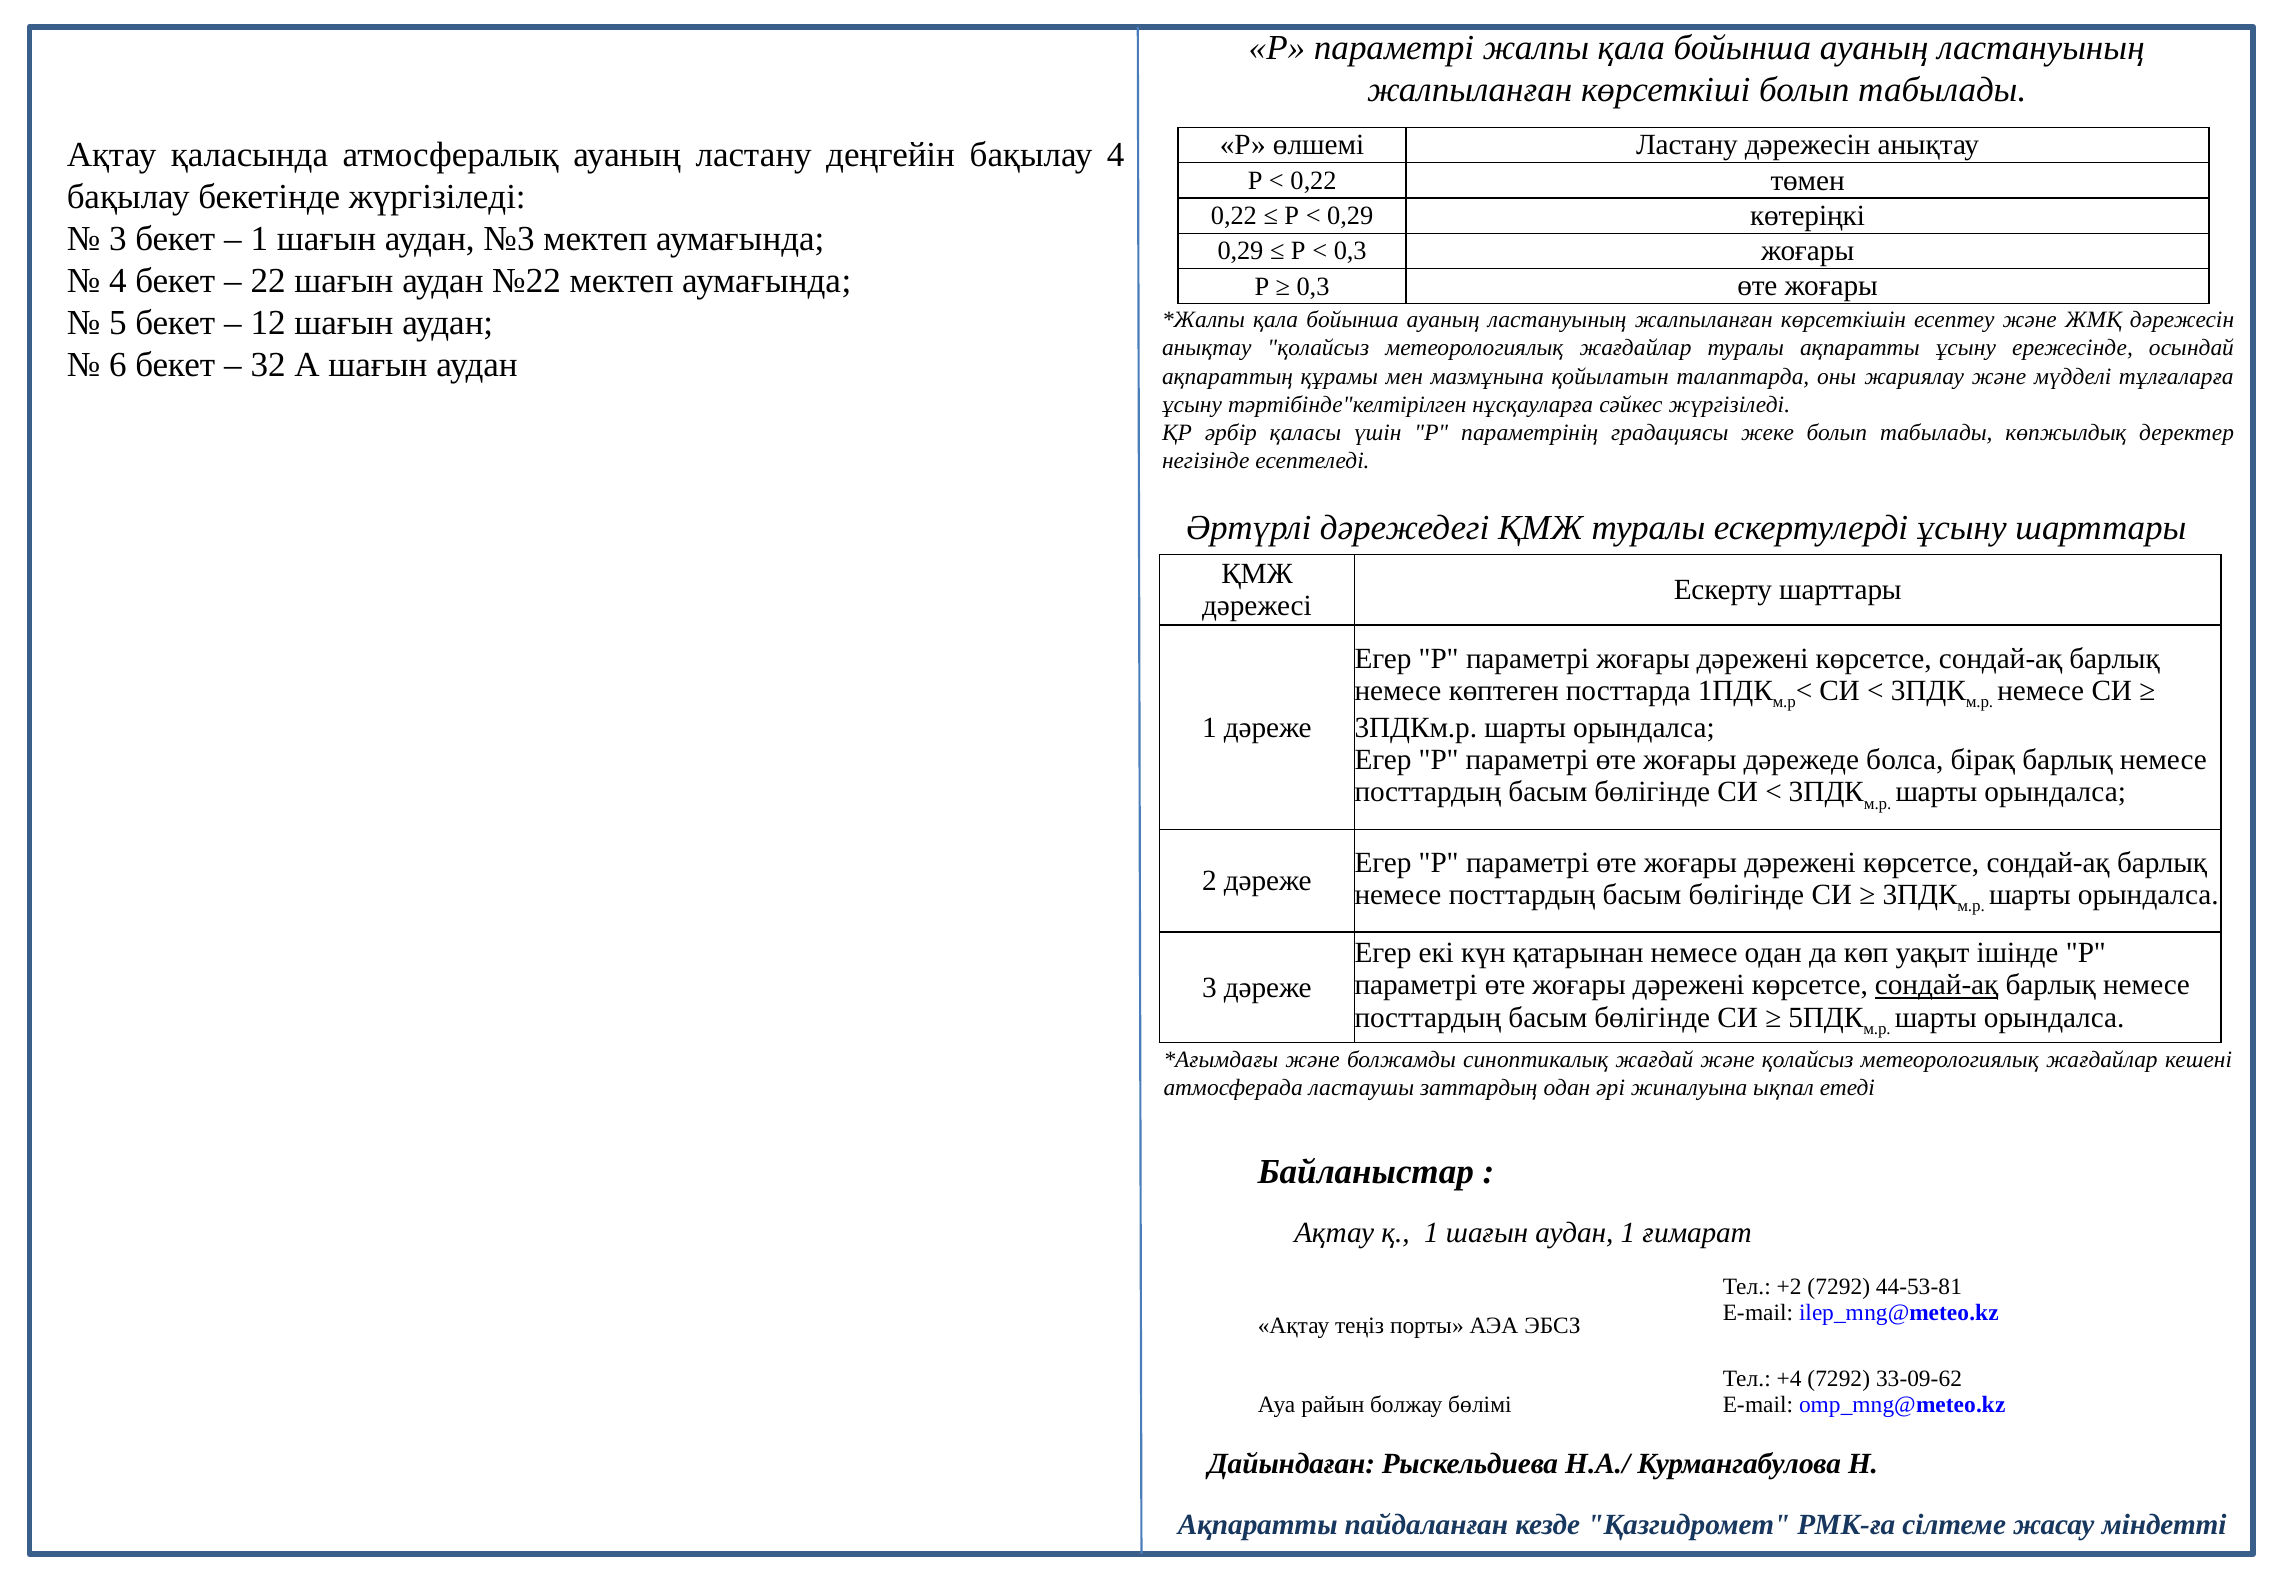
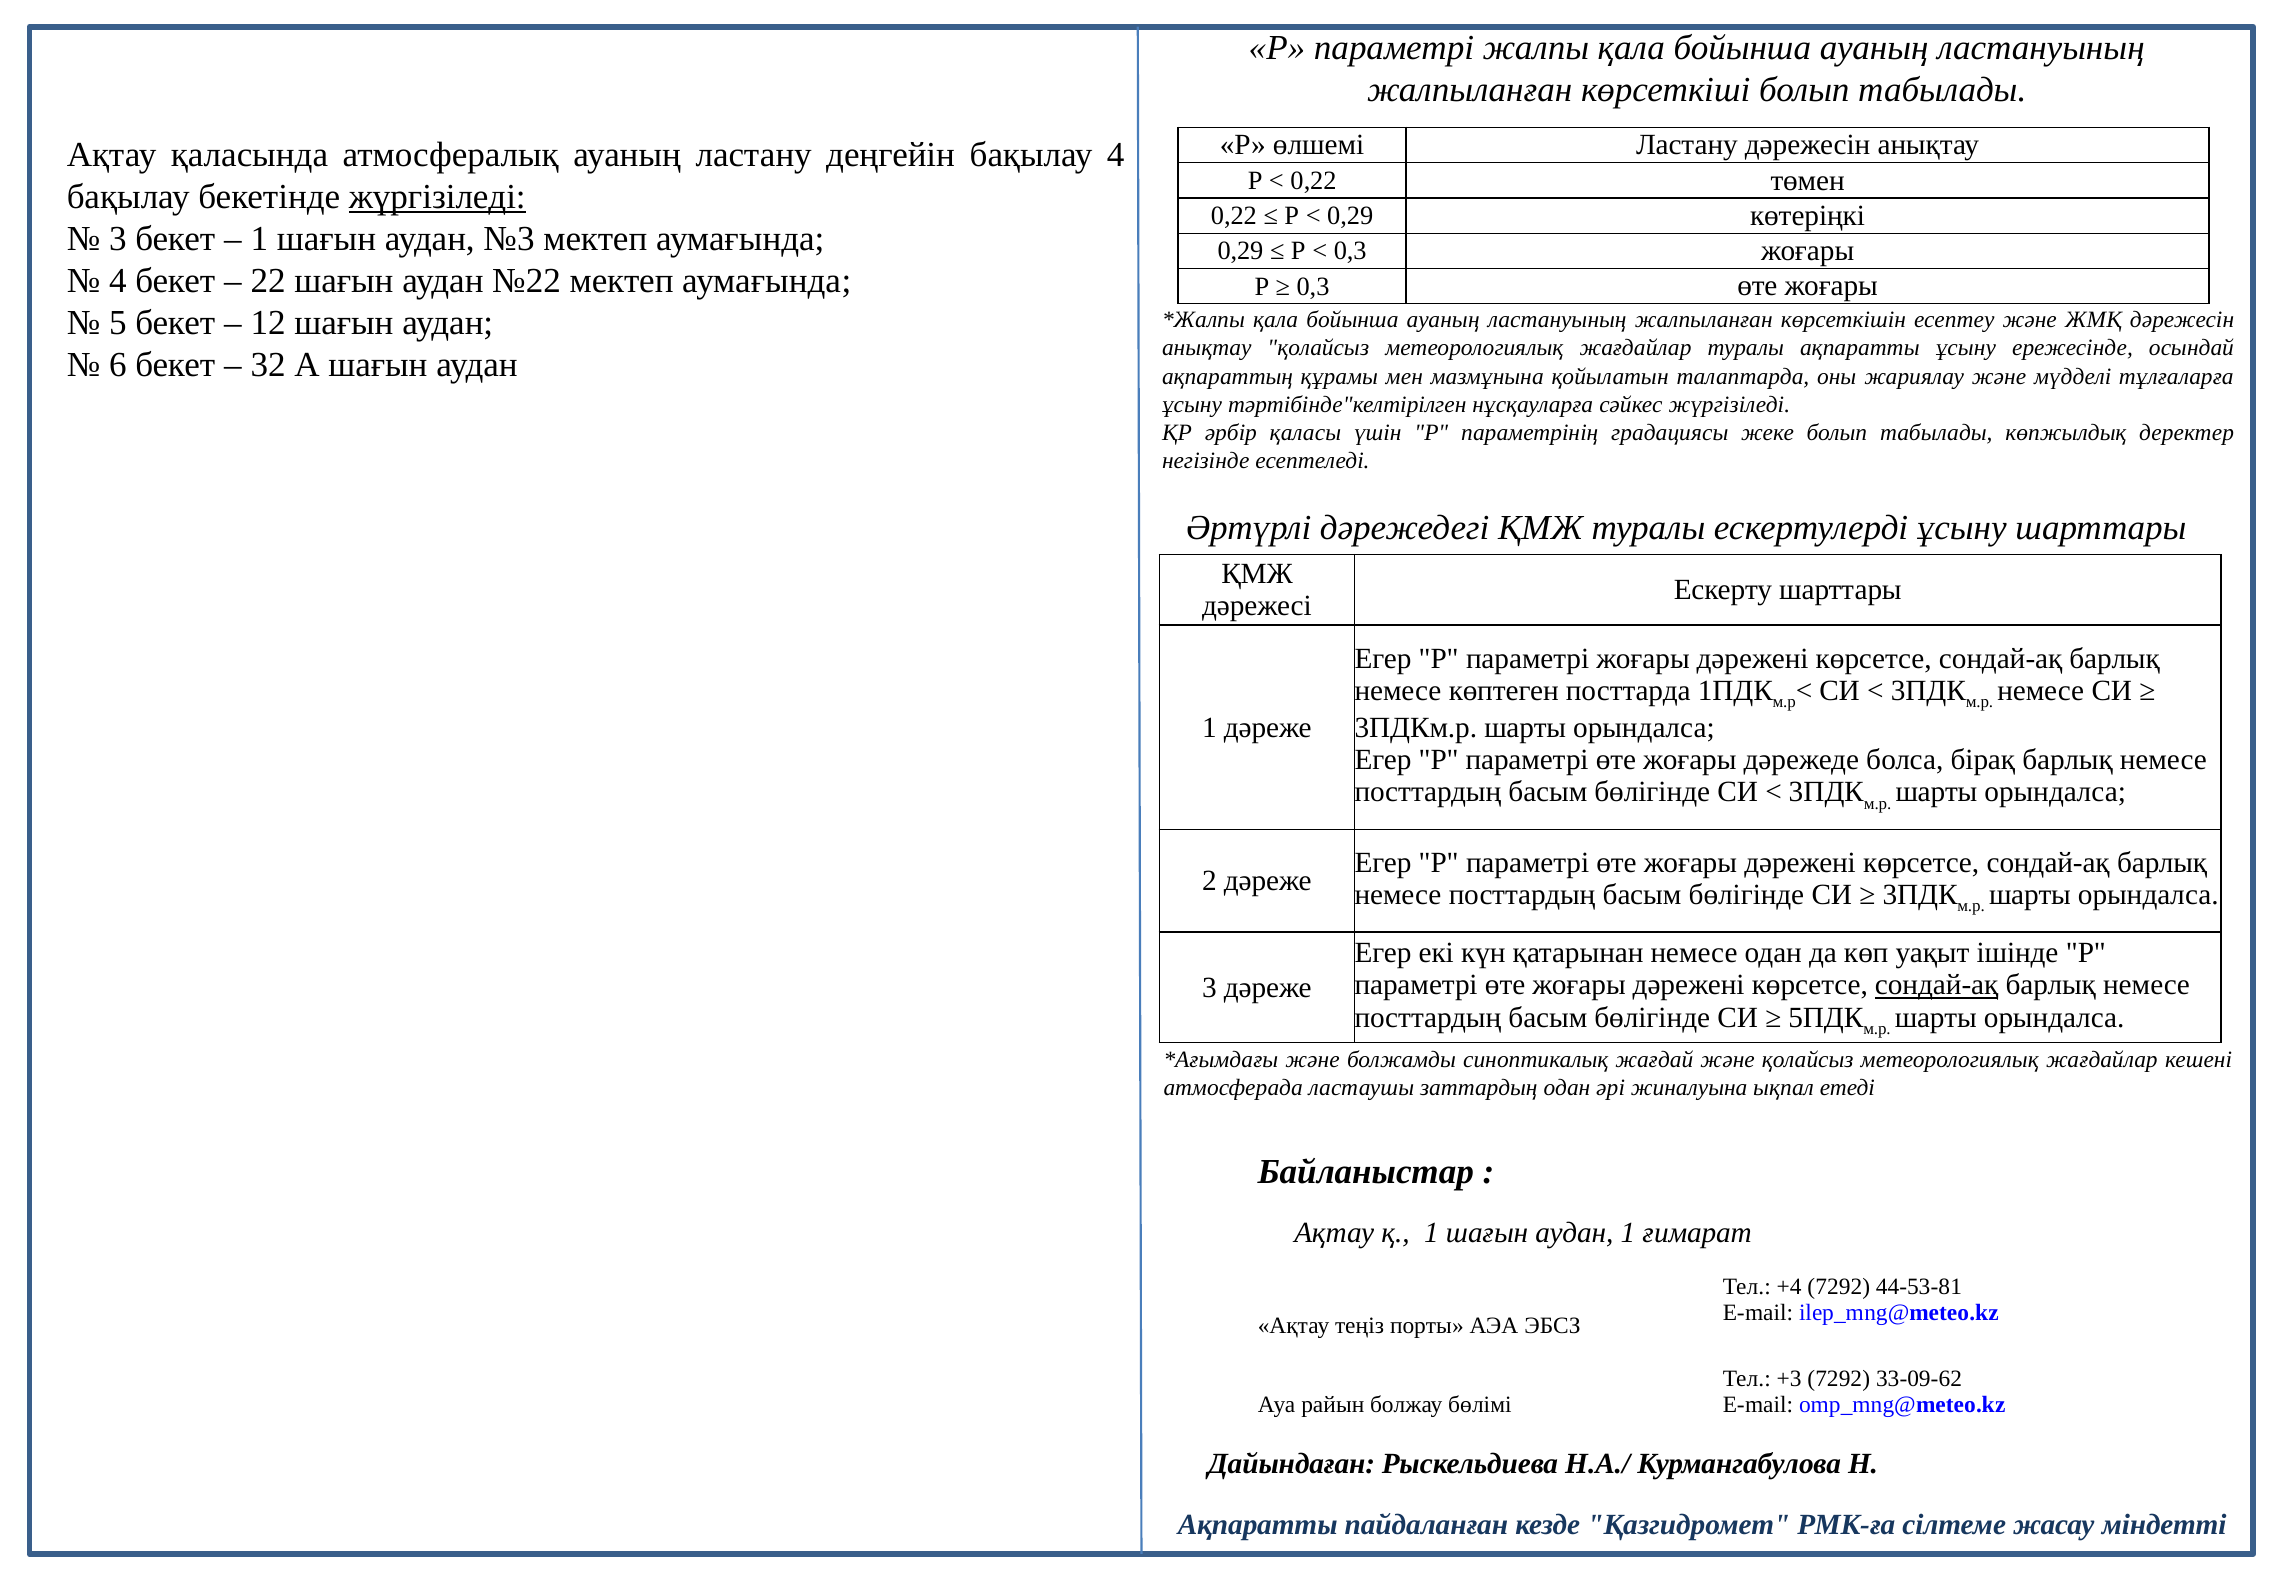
жүргізіледі at (437, 197) underline: none -> present
+2: +2 -> +4
+4: +4 -> +3
